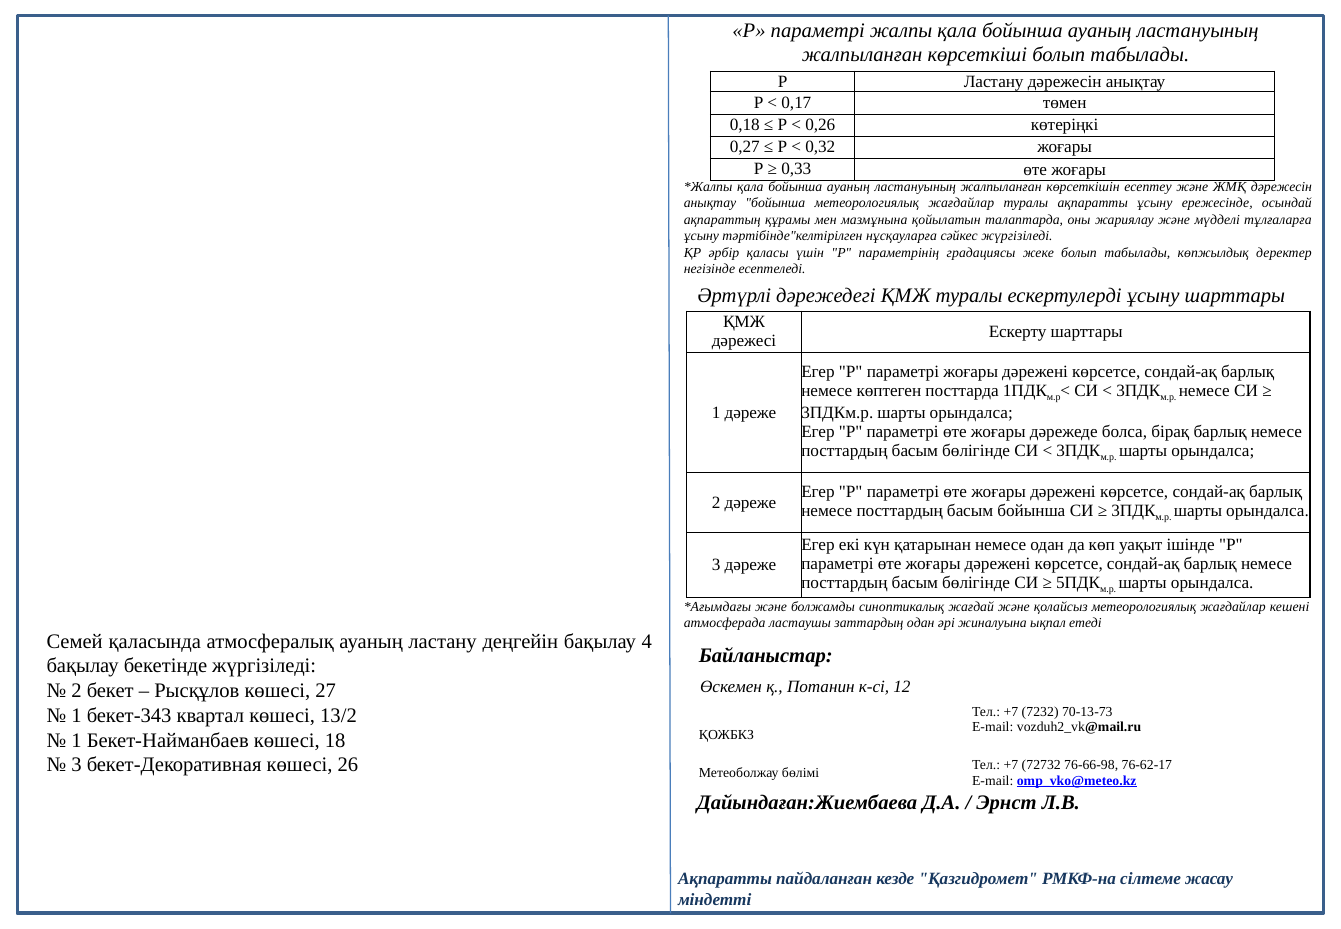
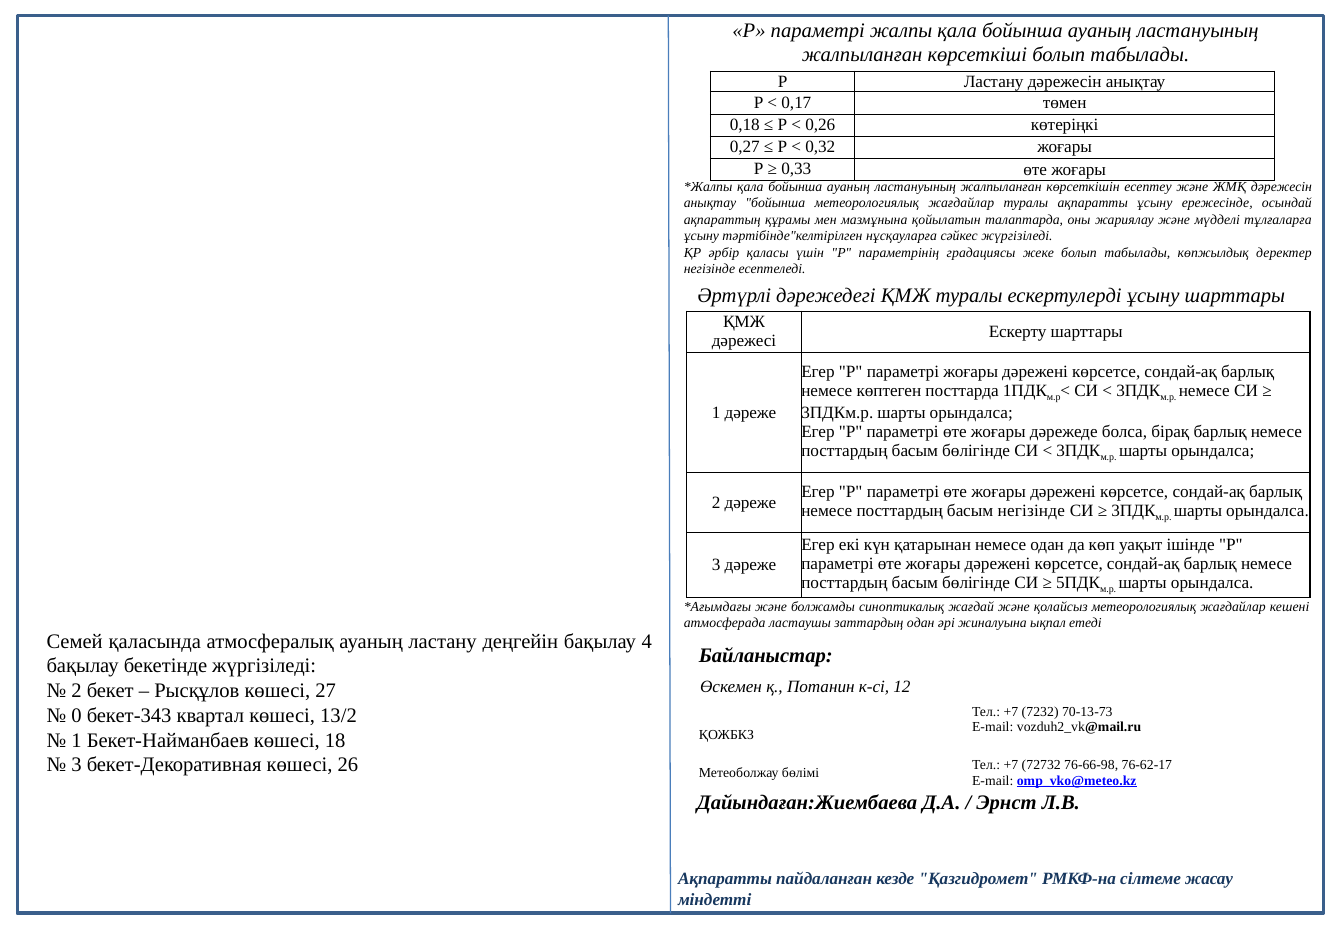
басым бойынша: бойынша -> негізінде
1 at (77, 715): 1 -> 0
